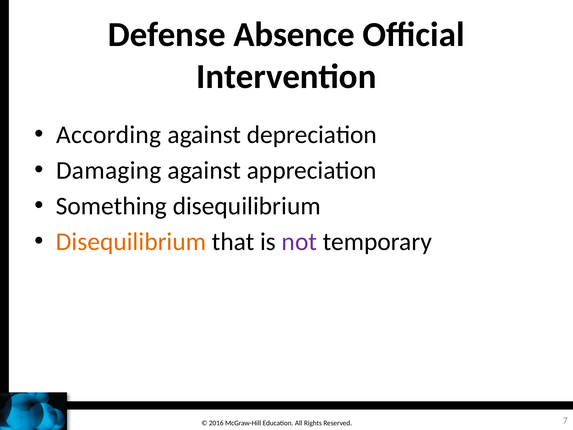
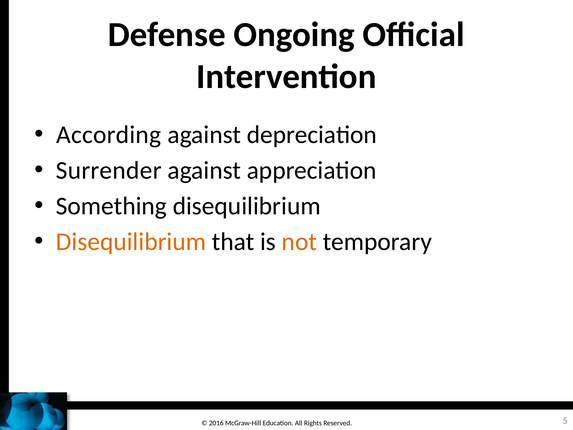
Absence: Absence -> Ongoing
Damaging: Damaging -> Surrender
not colour: purple -> orange
7: 7 -> 5
